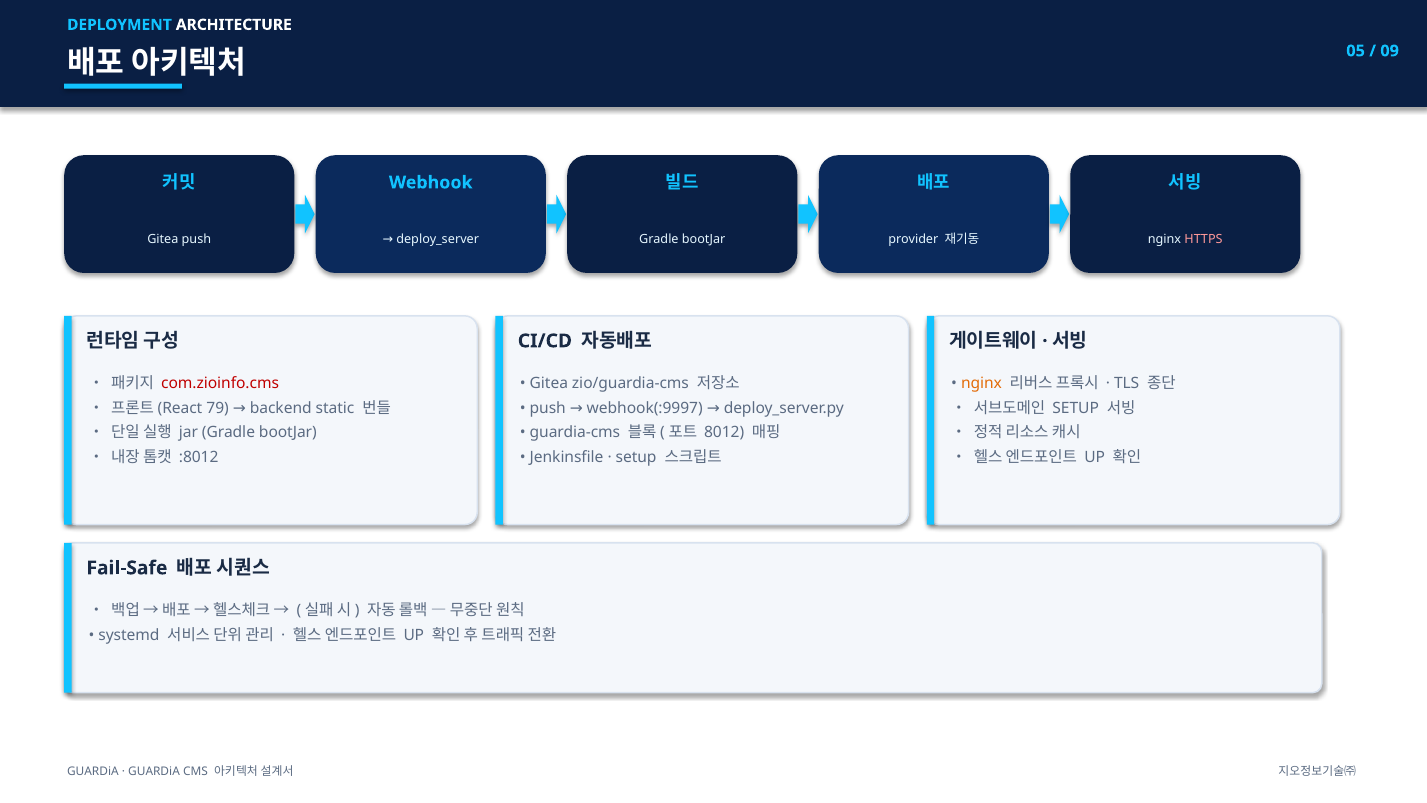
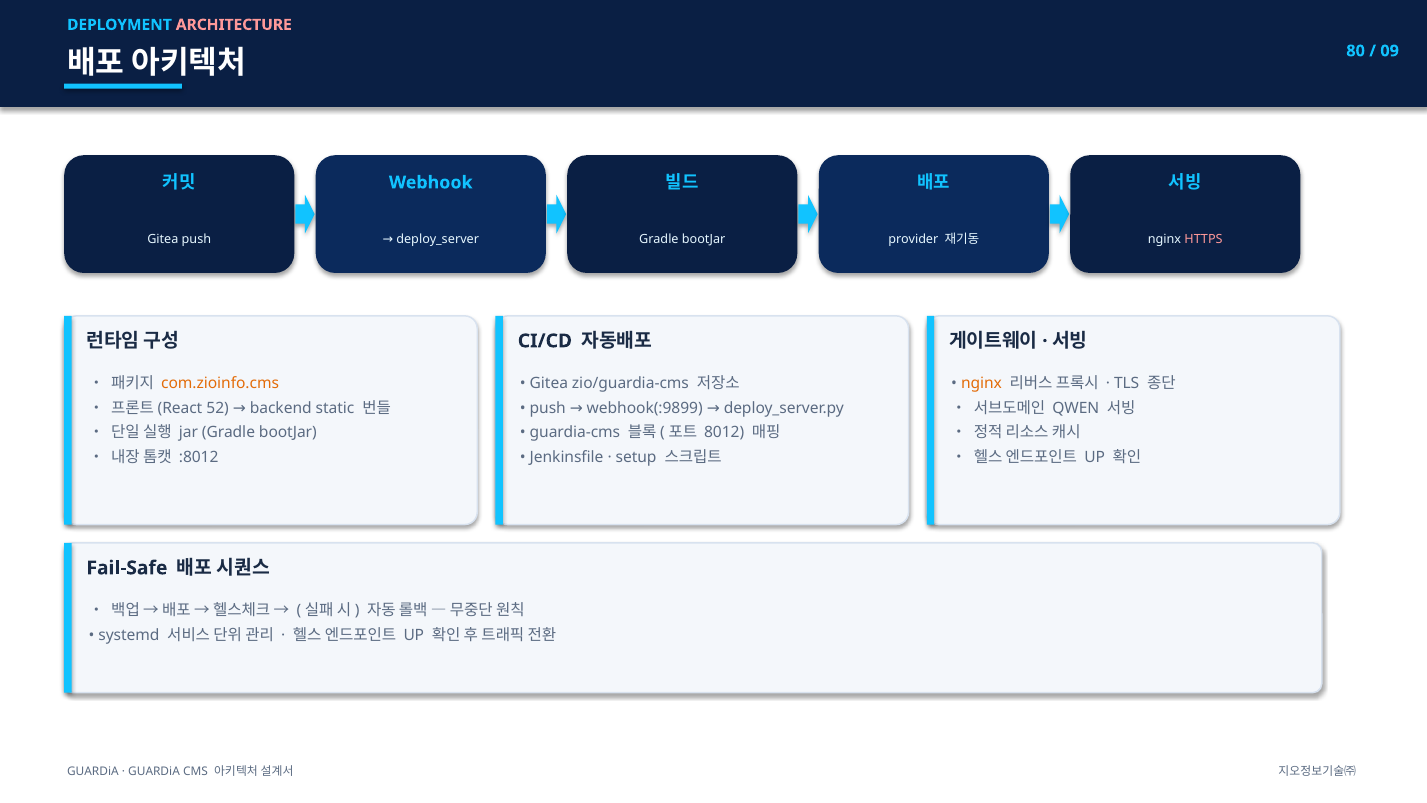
ARCHITECTURE colour: white -> pink
05: 05 -> 80
com.zioinfo.cms colour: red -> orange
79: 79 -> 52
SETUP at (1076, 408): SETUP -> QWEN
webhook(:9997: webhook(:9997 -> webhook(:9899
